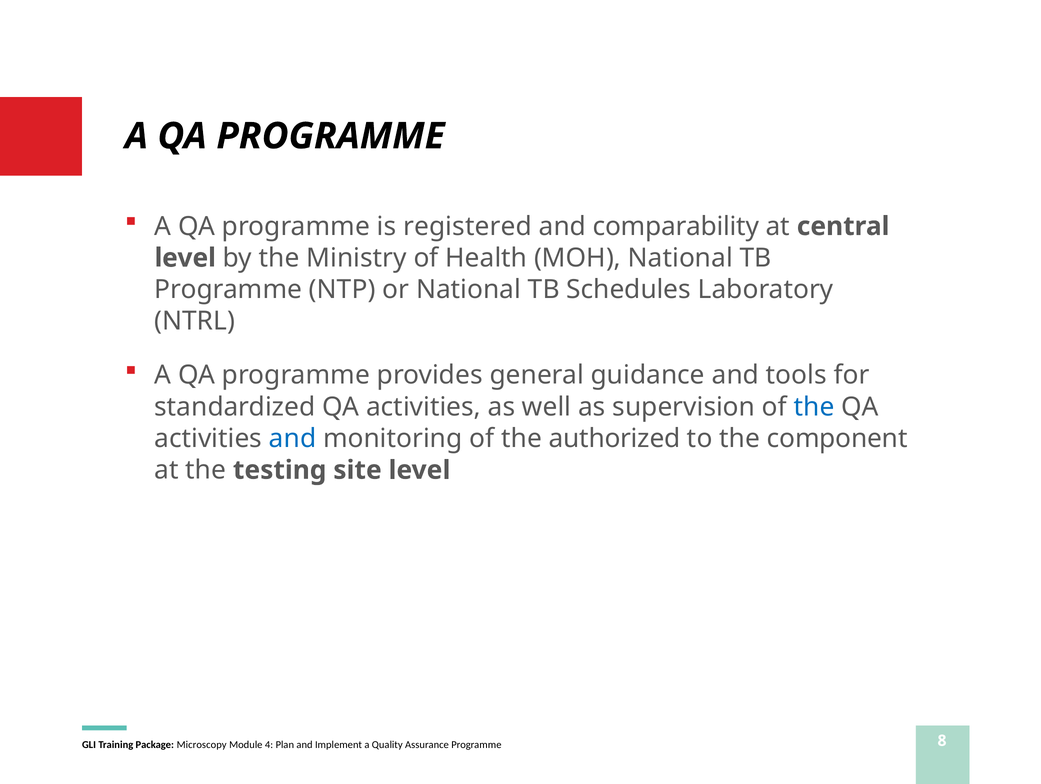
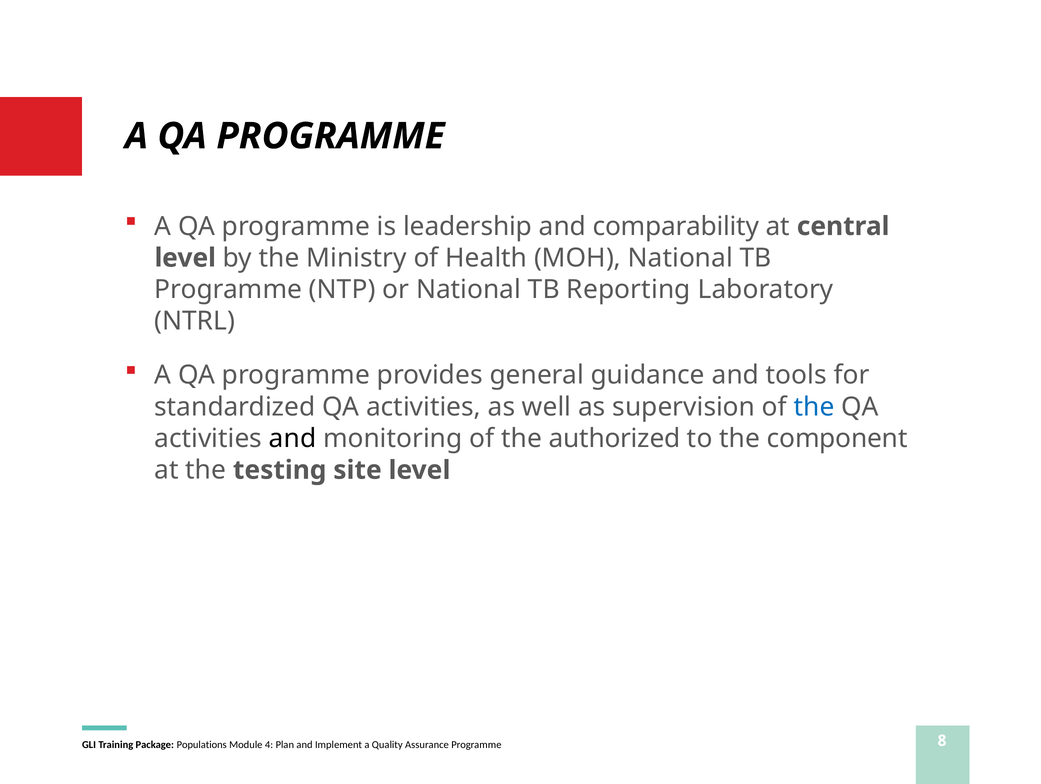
registered: registered -> leadership
Schedules: Schedules -> Reporting
and at (293, 438) colour: blue -> black
Microscopy: Microscopy -> Populations
